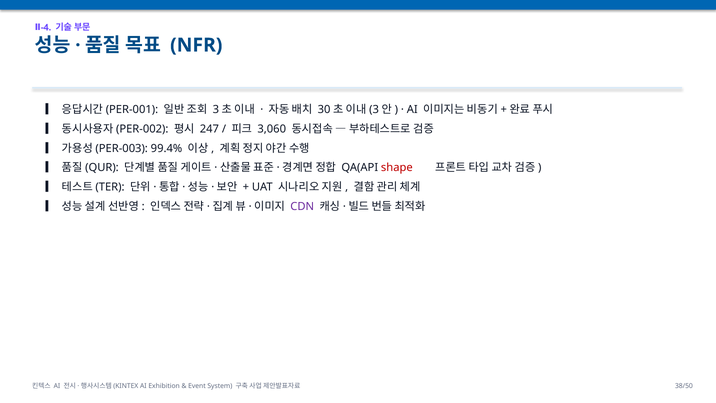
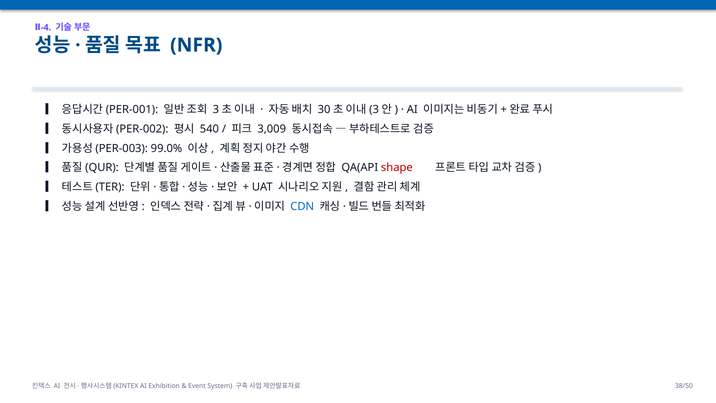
247: 247 -> 540
3,060: 3,060 -> 3,009
99.4%: 99.4% -> 99.0%
CDN colour: purple -> blue
